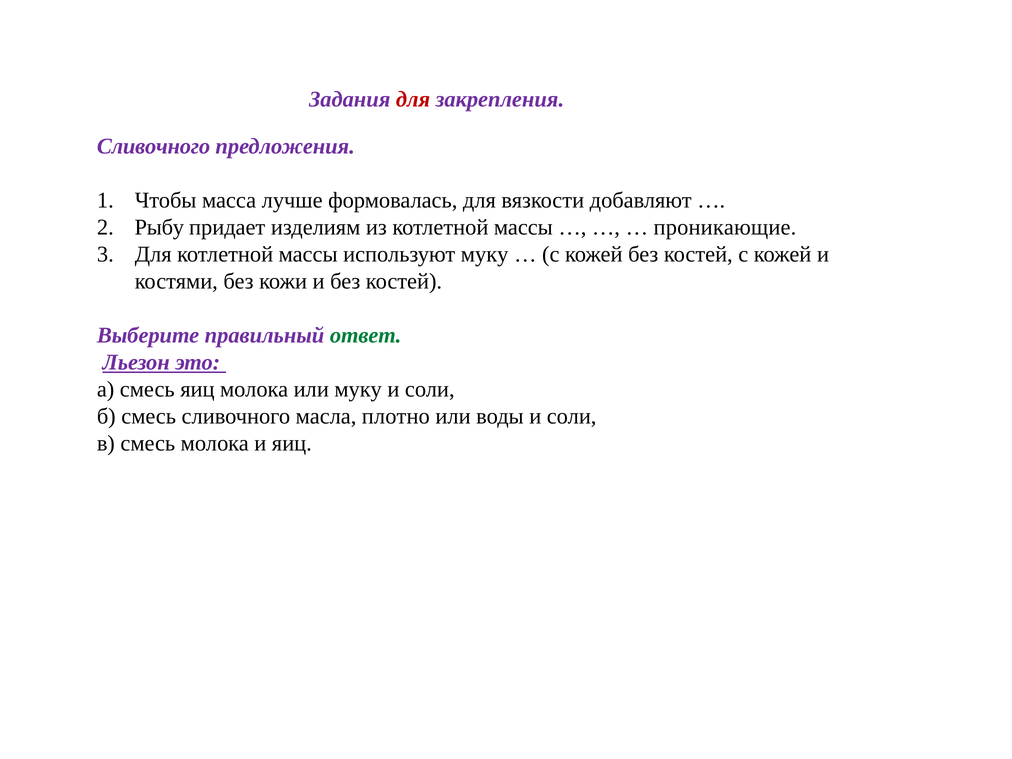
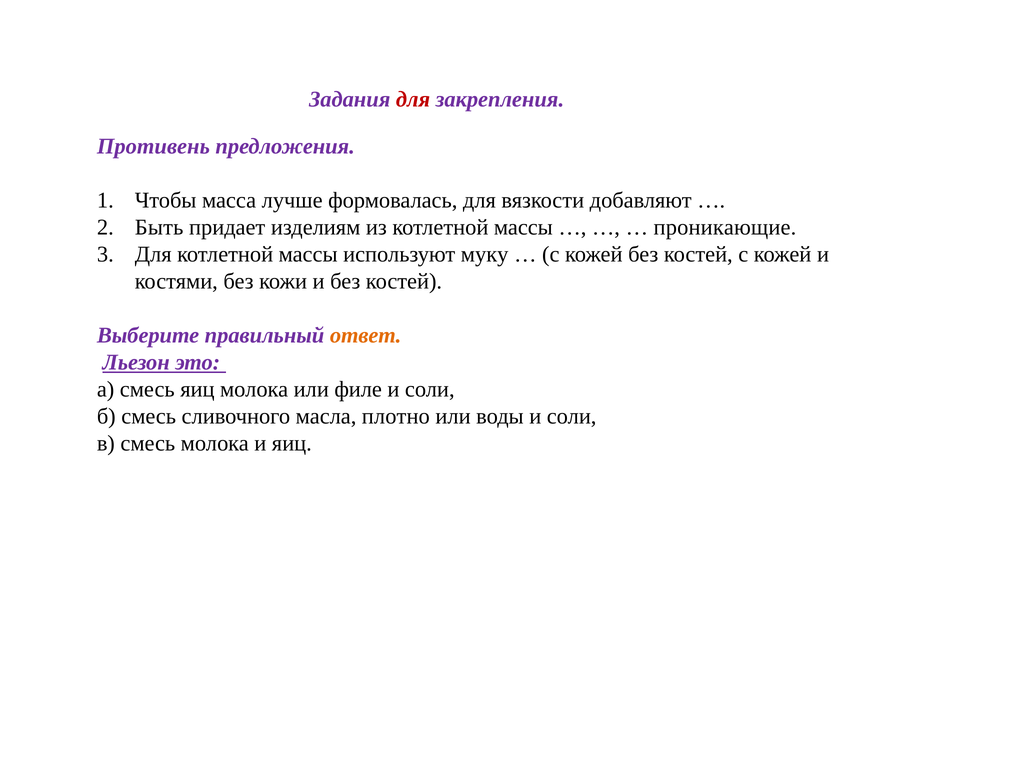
Сливочного at (154, 146): Сливочного -> Противень
Рыбу: Рыбу -> Быть
ответ colour: green -> orange
или муку: муку -> филе
